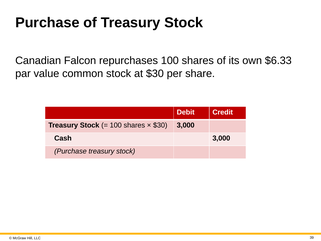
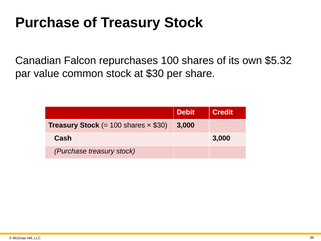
$6.33: $6.33 -> $5.32
